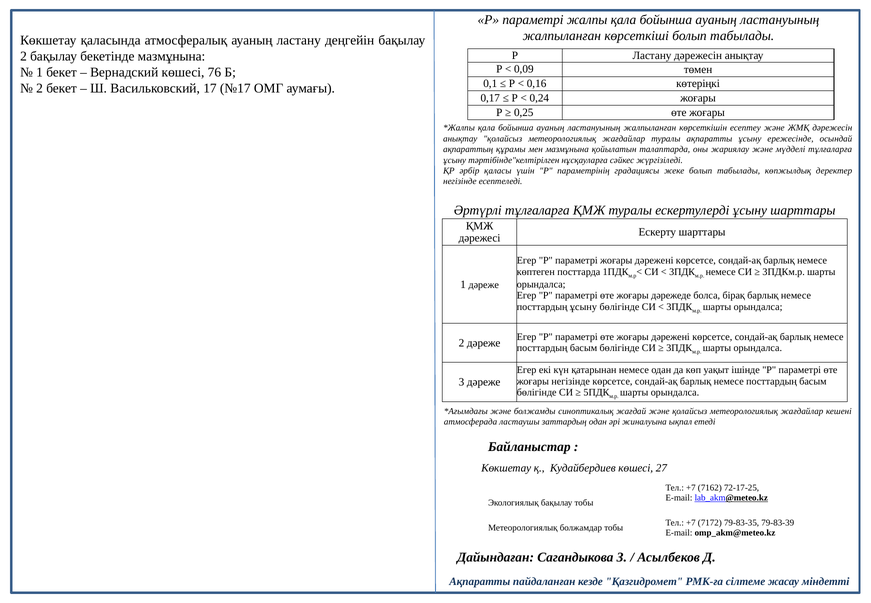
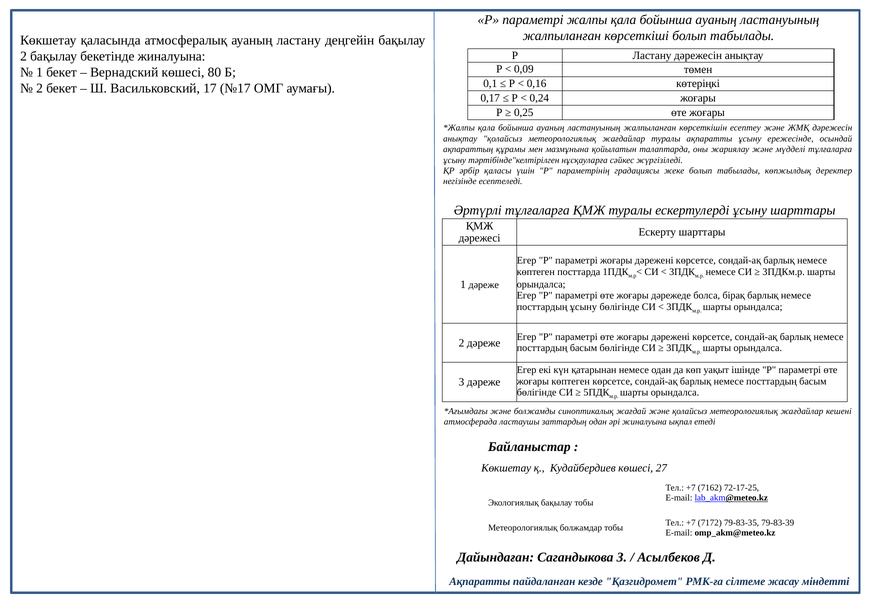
бекетінде мазмұнына: мазмұнына -> жиналуына
76: 76 -> 80
жоғары негізінде: негізінде -> көптеген
